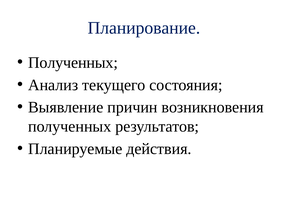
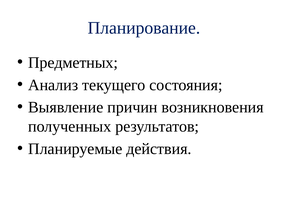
Полученных at (73, 63): Полученных -> Предметных
